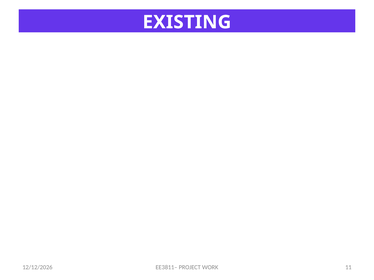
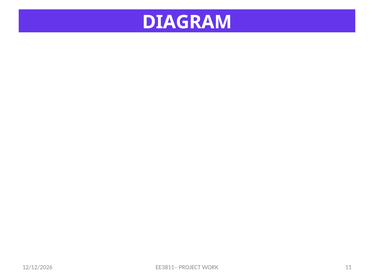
EXISTING: EXISTING -> DIAGRAM
